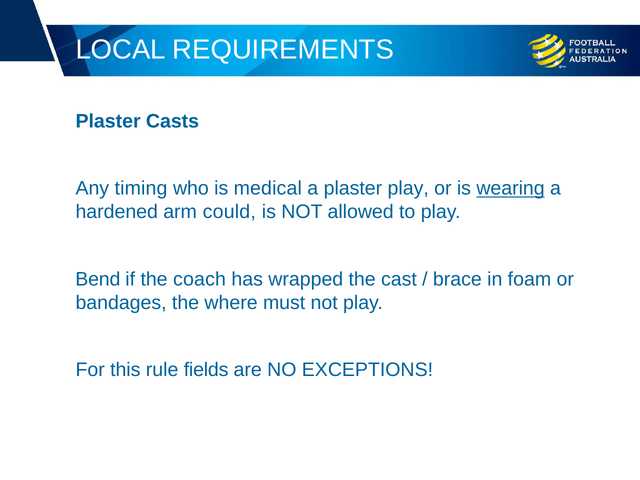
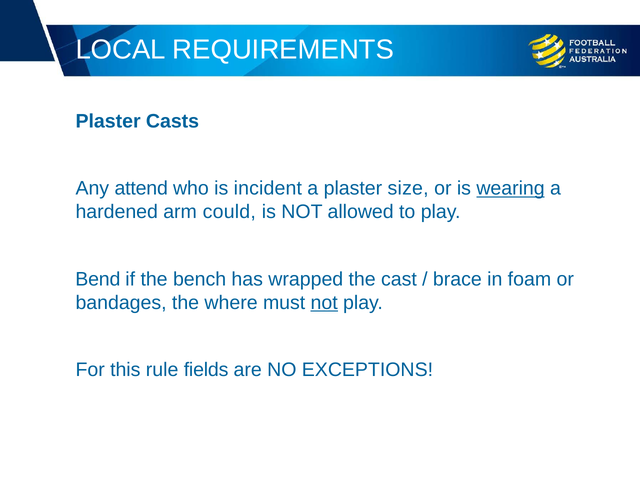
timing: timing -> attend
medical: medical -> incident
plaster play: play -> size
coach: coach -> bench
not at (324, 303) underline: none -> present
